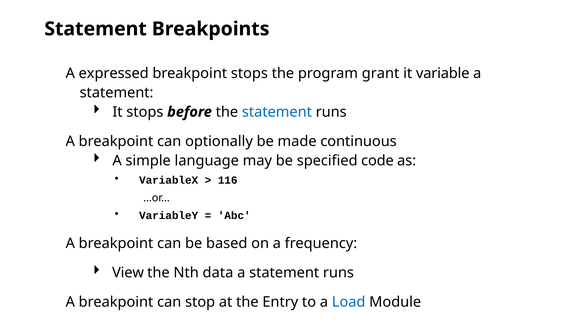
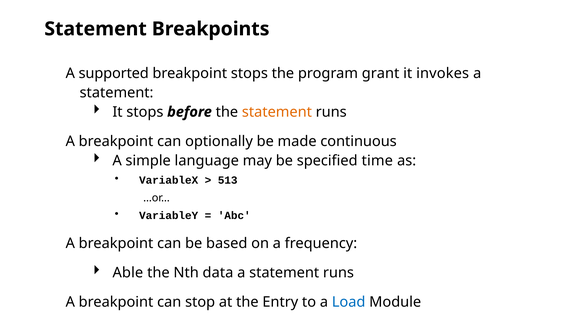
expressed: expressed -> supported
variable: variable -> invokes
statement at (277, 112) colour: blue -> orange
code: code -> time
116: 116 -> 513
View: View -> Able
